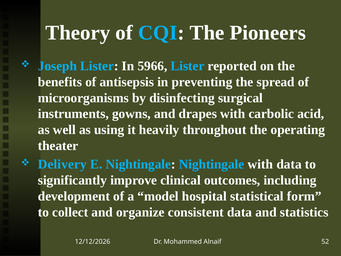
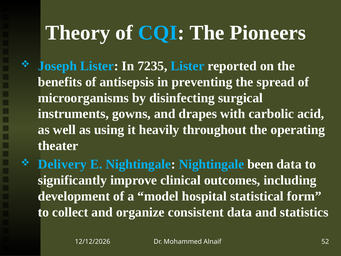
5966: 5966 -> 7235
Nightingale with: with -> been
